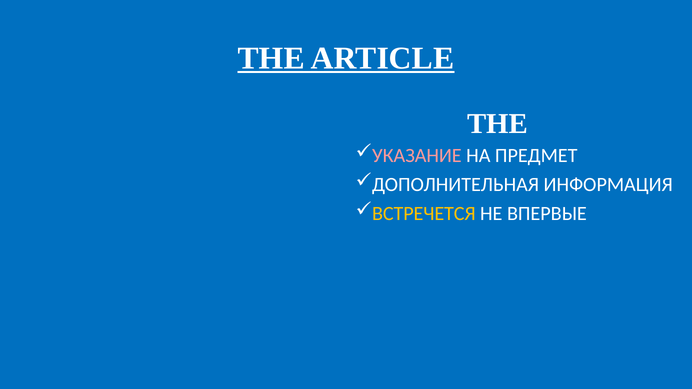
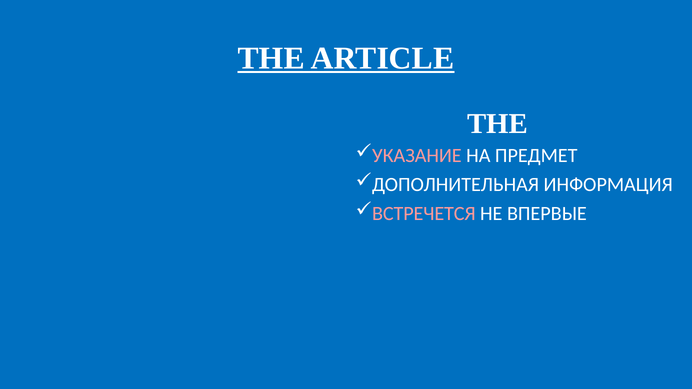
ВСТРЕЧЕТСЯ colour: yellow -> pink
